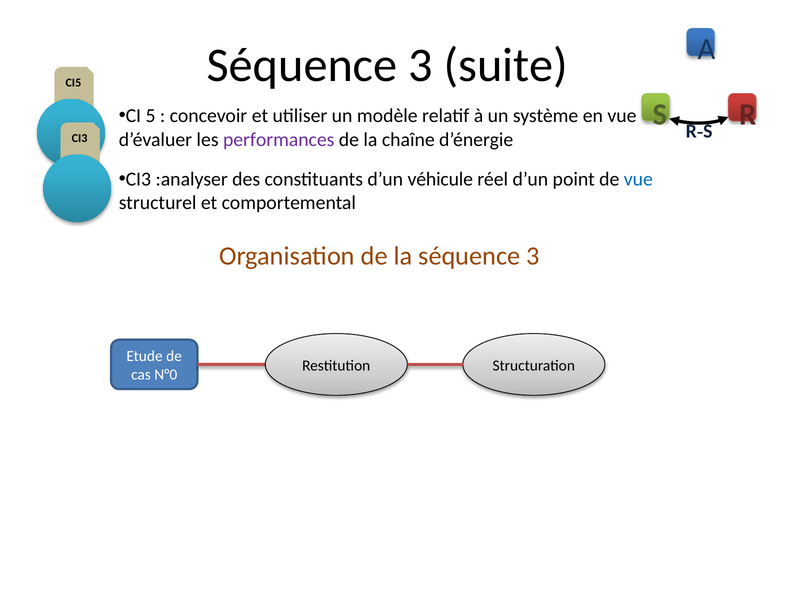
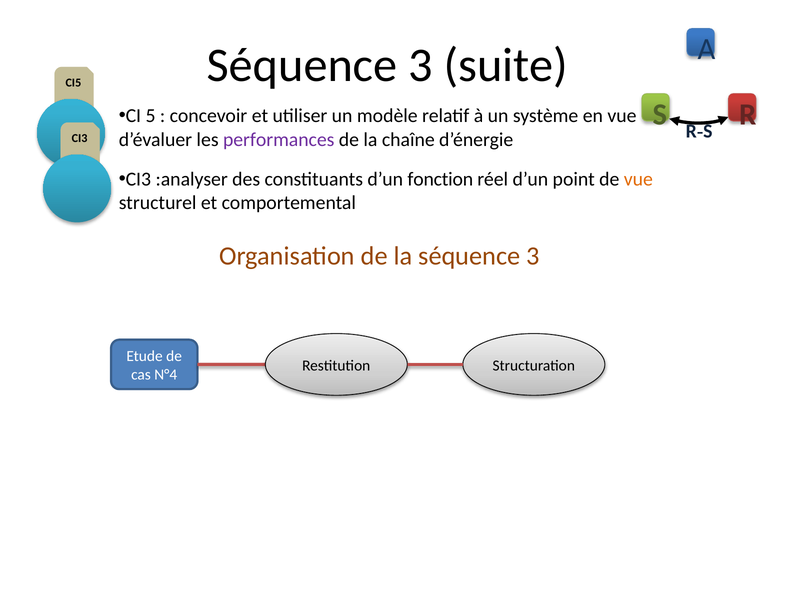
véhicule: véhicule -> fonction
vue at (638, 179) colour: blue -> orange
N°0: N°0 -> N°4
